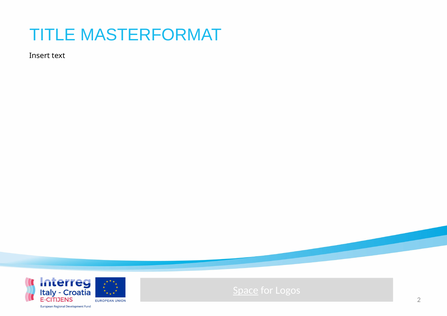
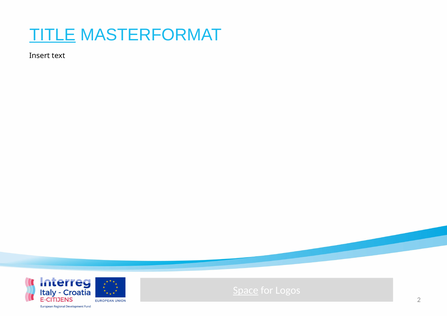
TITLE underline: none -> present
